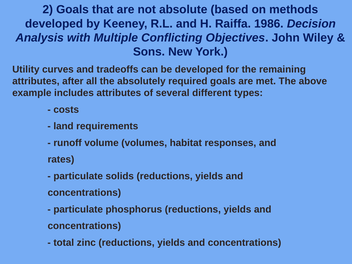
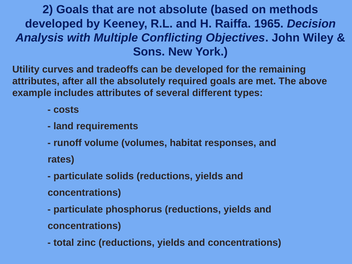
1986: 1986 -> 1965
